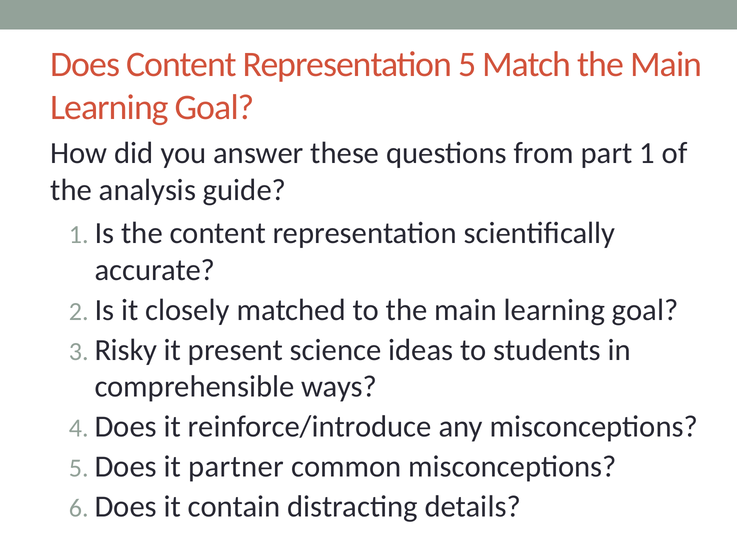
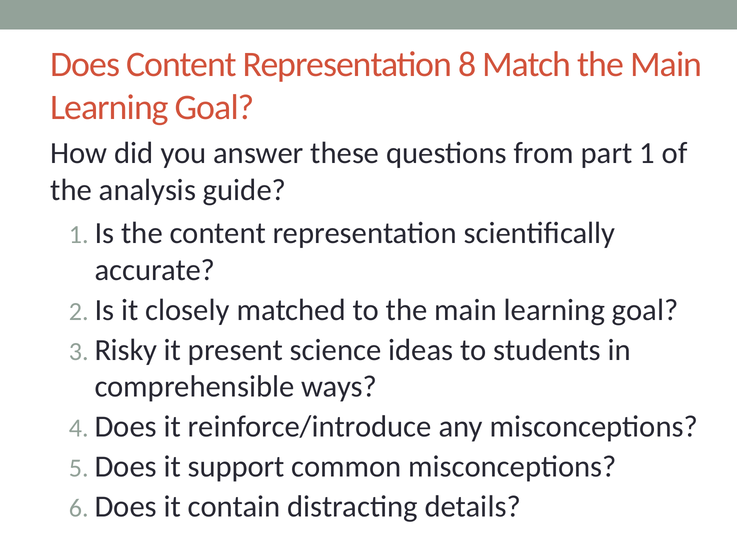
Representation 5: 5 -> 8
partner: partner -> support
